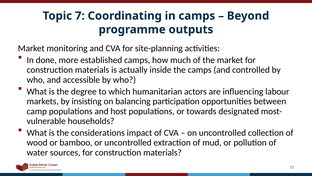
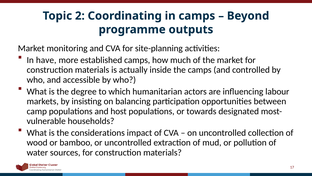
7: 7 -> 2
done: done -> have
